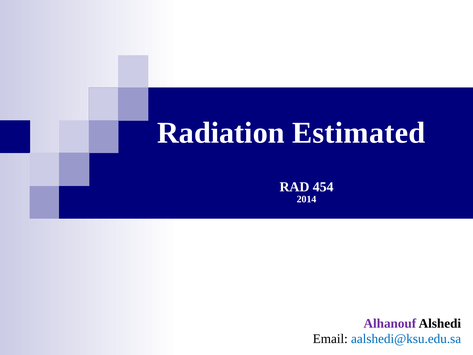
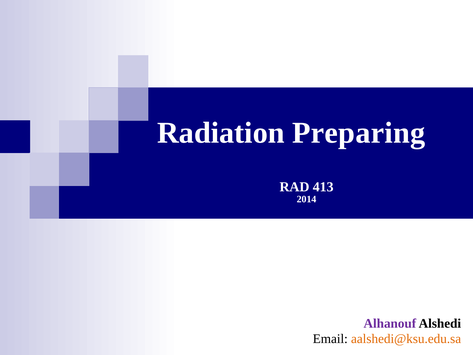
Estimated: Estimated -> Preparing
454: 454 -> 413
aalshedi@ksu.edu.sa colour: blue -> orange
